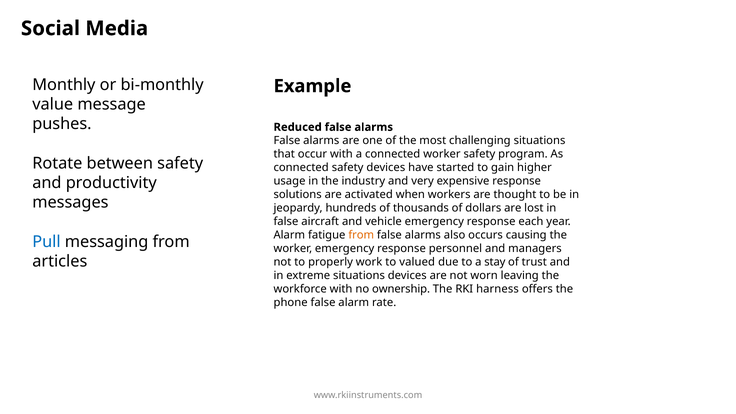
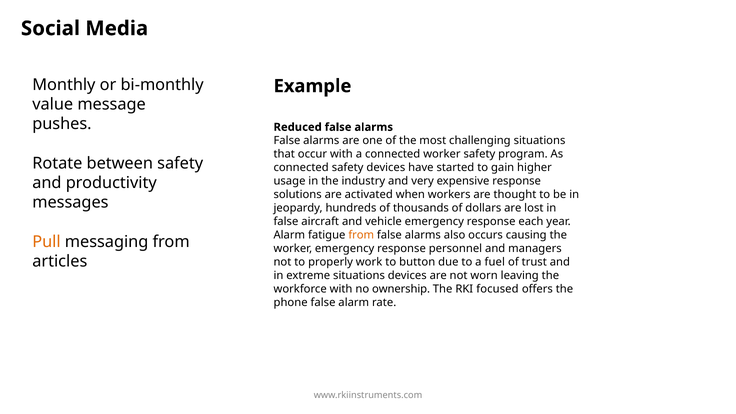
Pull colour: blue -> orange
valued: valued -> button
stay: stay -> fuel
harness: harness -> focused
